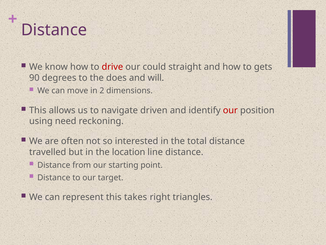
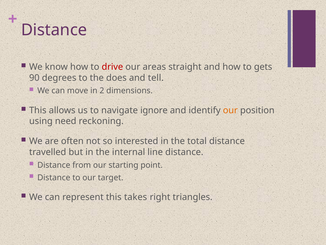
could: could -> areas
will: will -> tell
driven: driven -> ignore
our at (230, 110) colour: red -> orange
location: location -> internal
